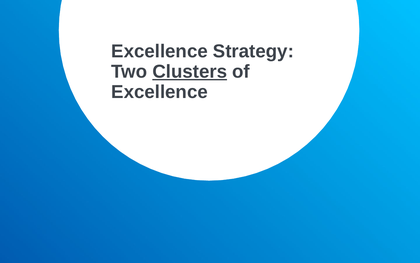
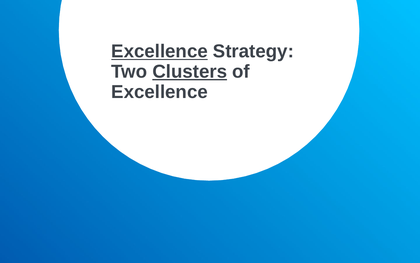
Excellence at (160, 51) underline: none -> present
